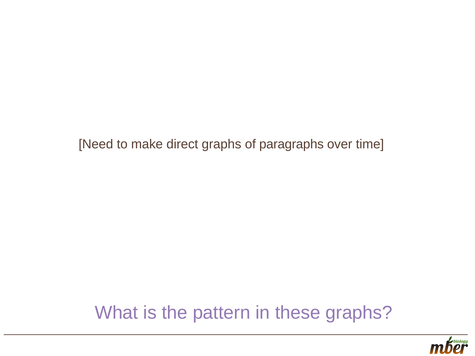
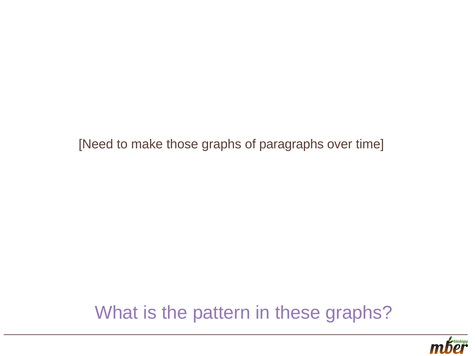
direct: direct -> those
